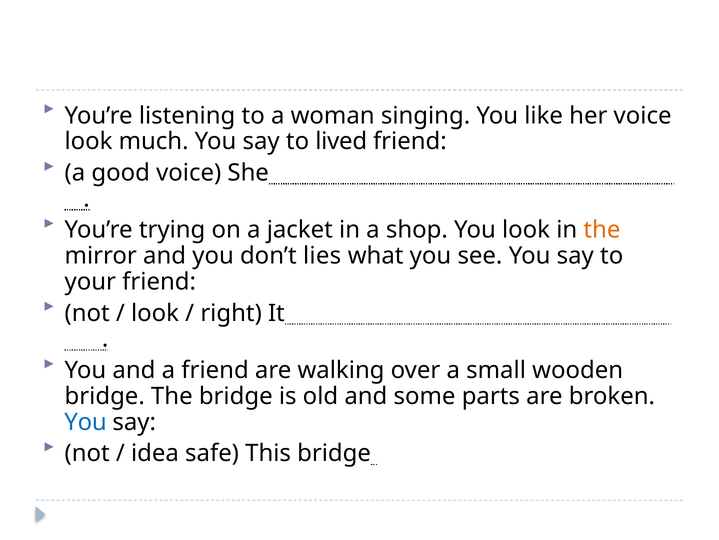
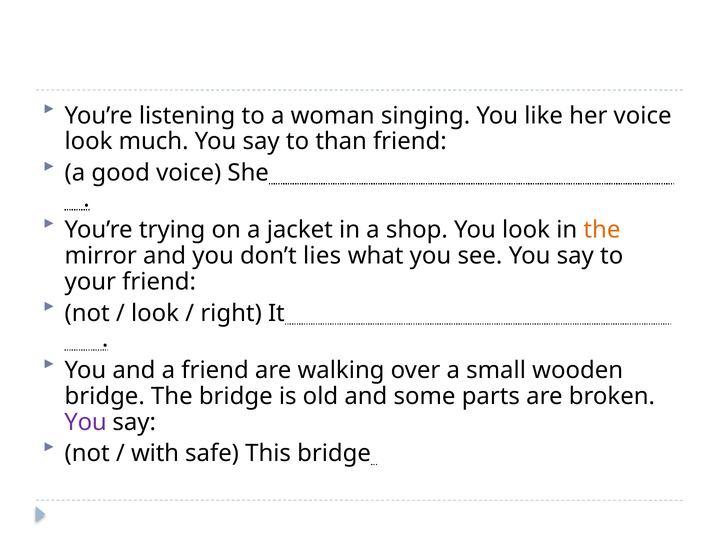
lived: lived -> than
You at (86, 422) colour: blue -> purple
idea: idea -> with
